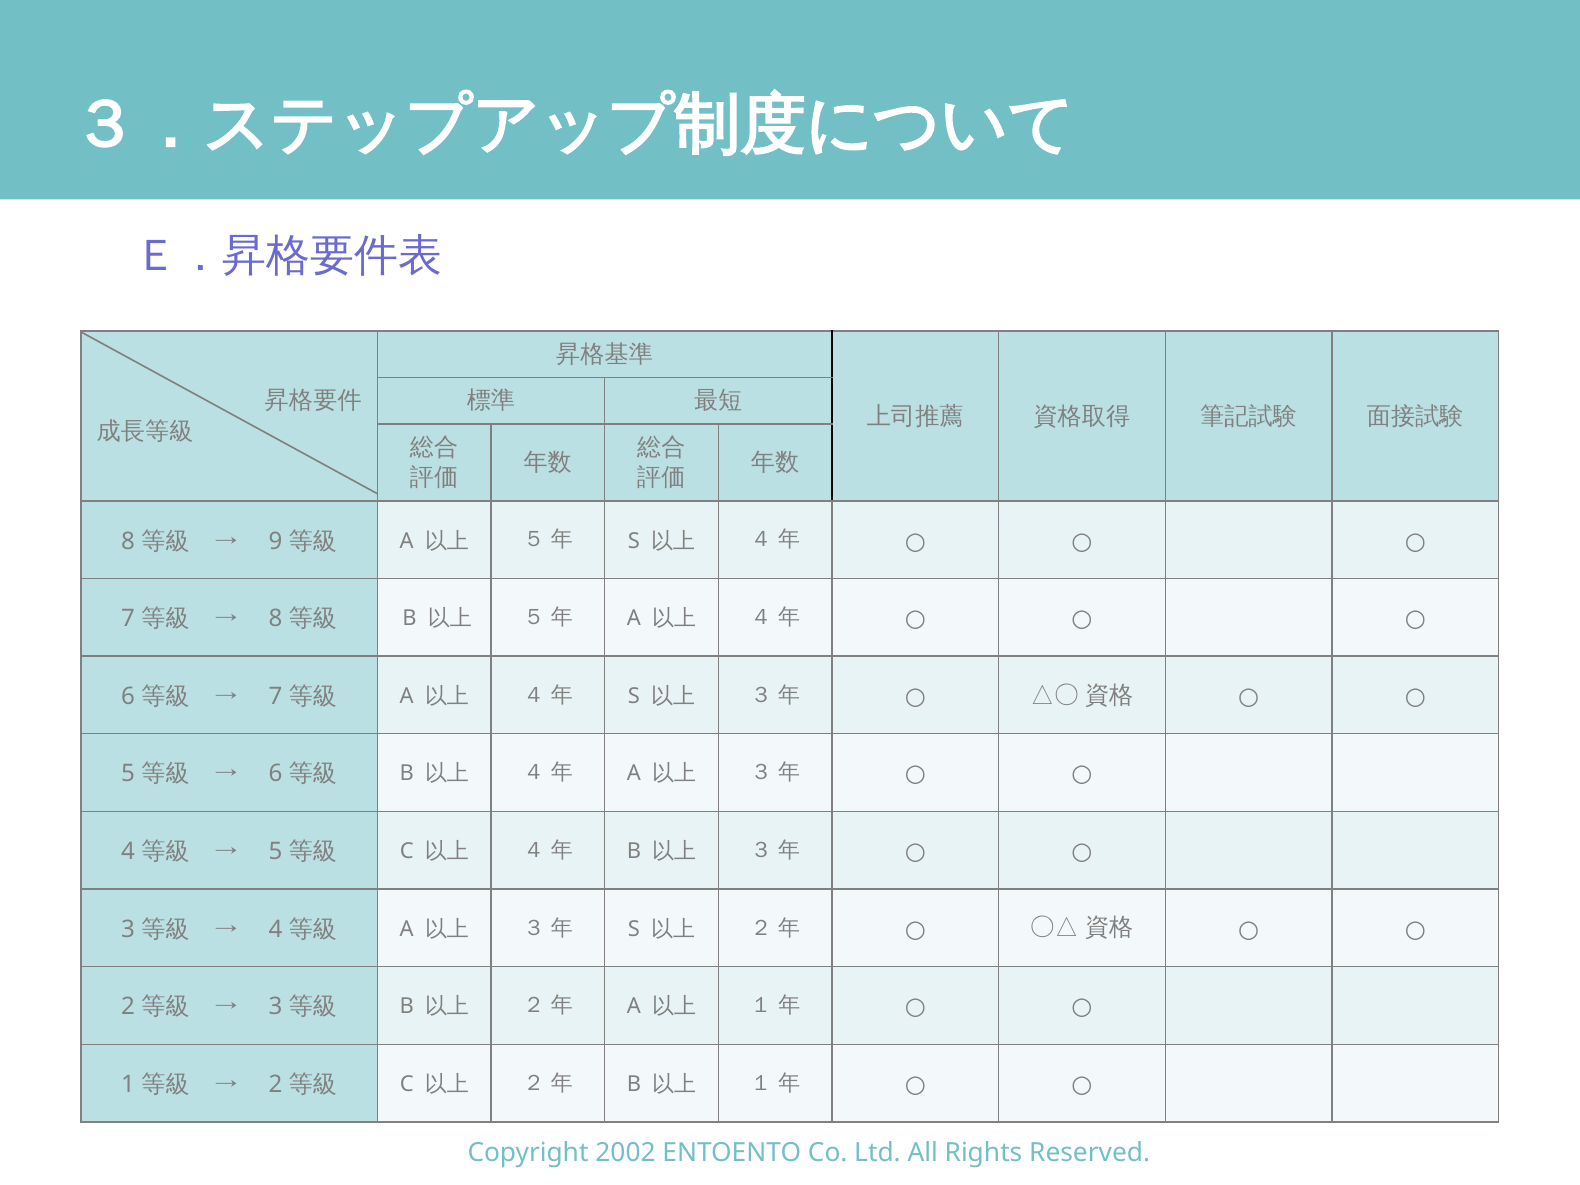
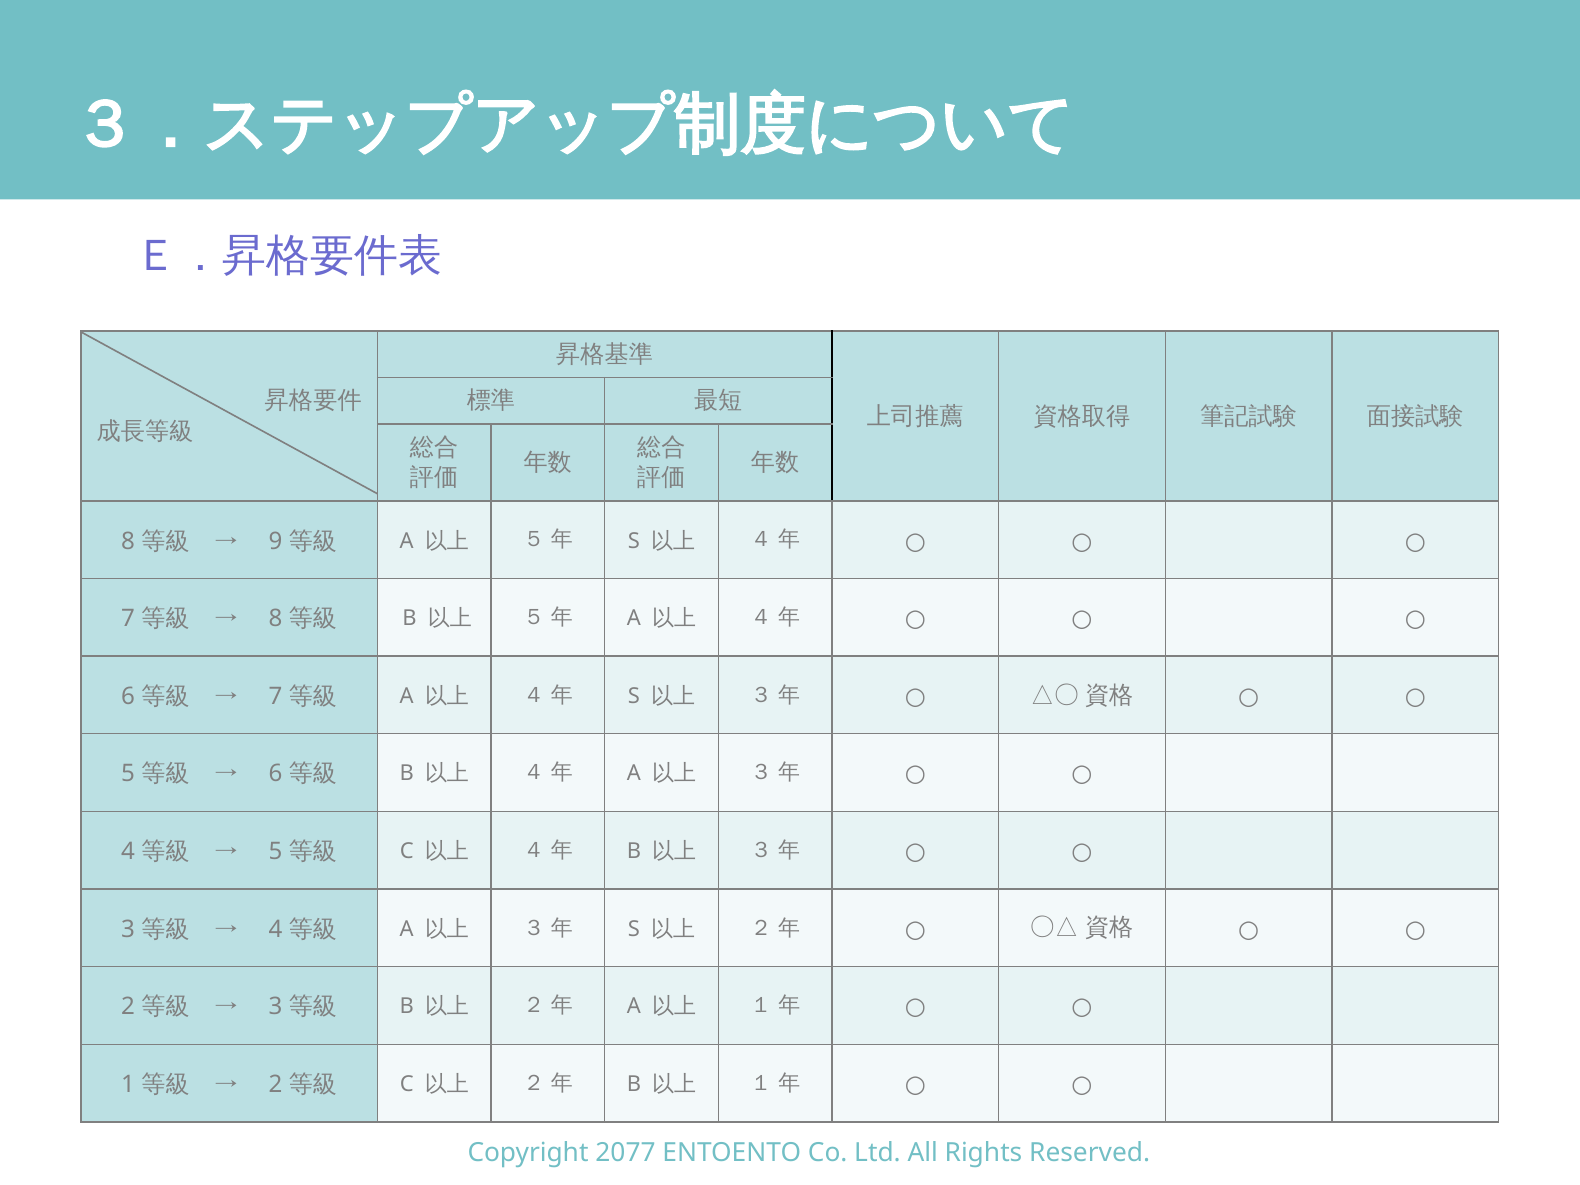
2002: 2002 -> 2077
